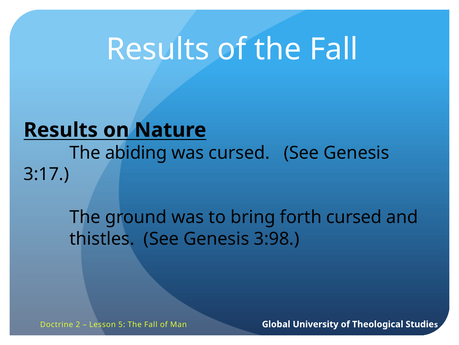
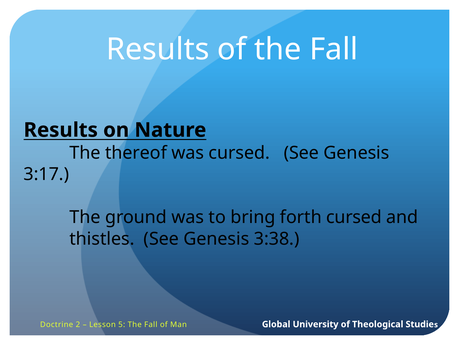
abiding: abiding -> thereof
3:98: 3:98 -> 3:38
